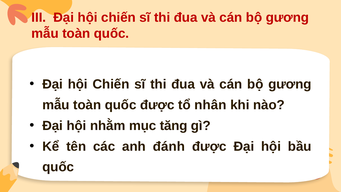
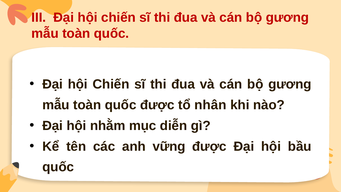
tăng: tăng -> diễn
đánh: đánh -> vững
